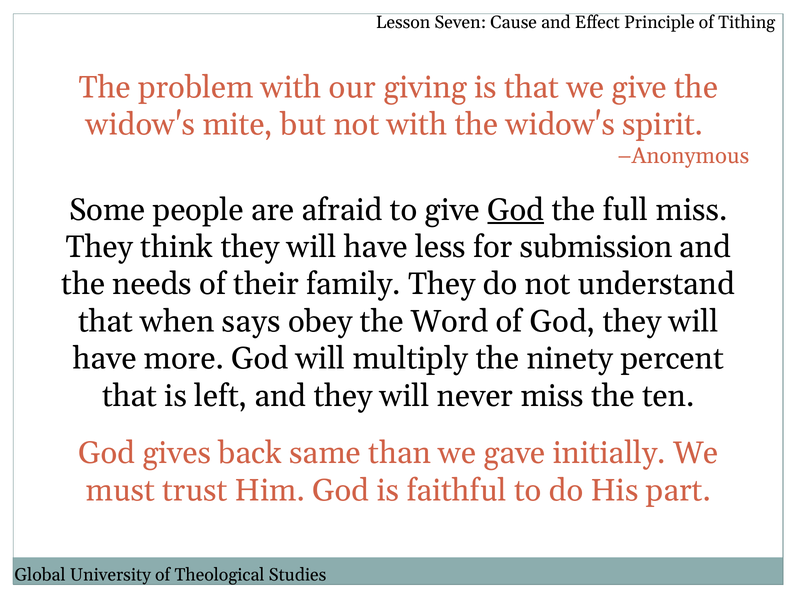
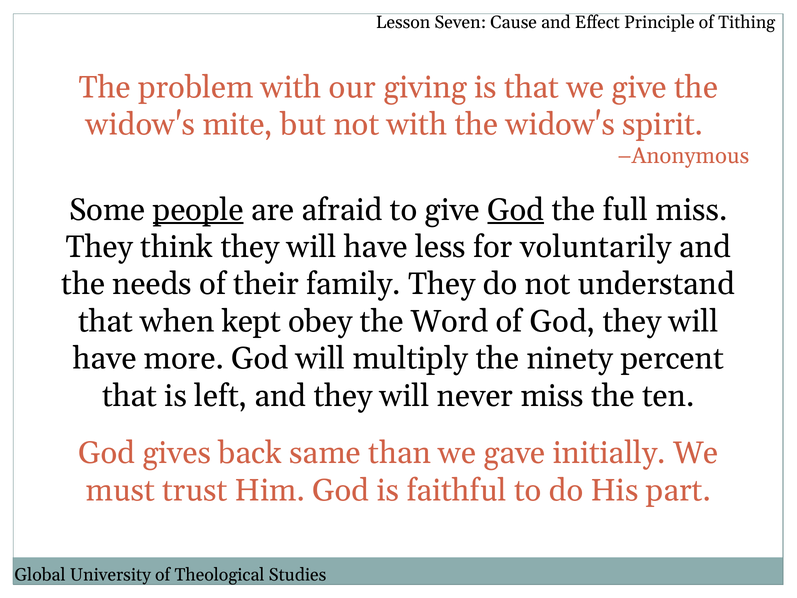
people underline: none -> present
submission: submission -> voluntarily
says: says -> kept
